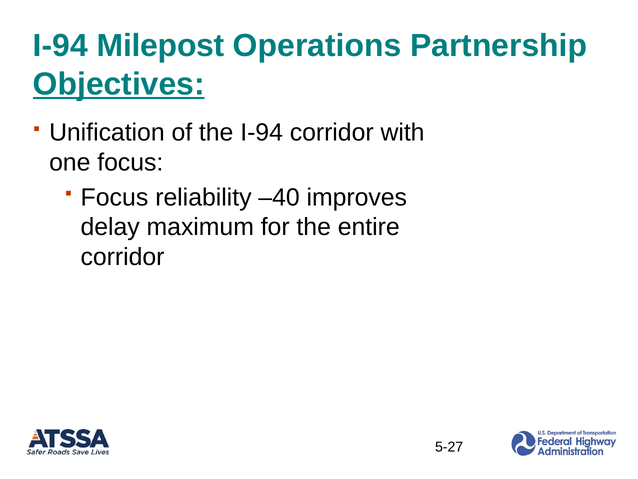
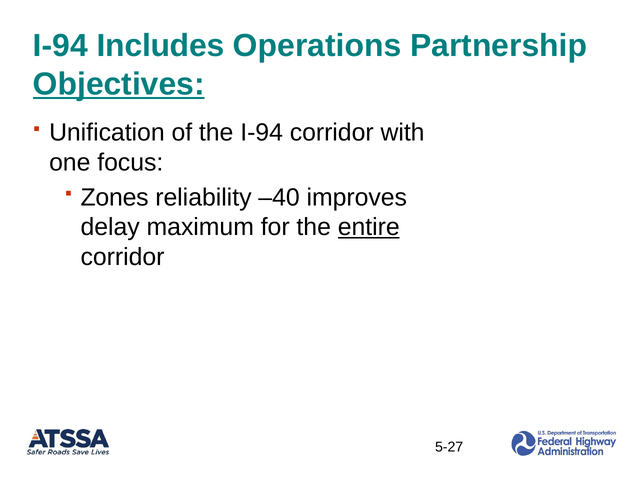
Milepost: Milepost -> Includes
Focus at (114, 197): Focus -> Zones
entire underline: none -> present
